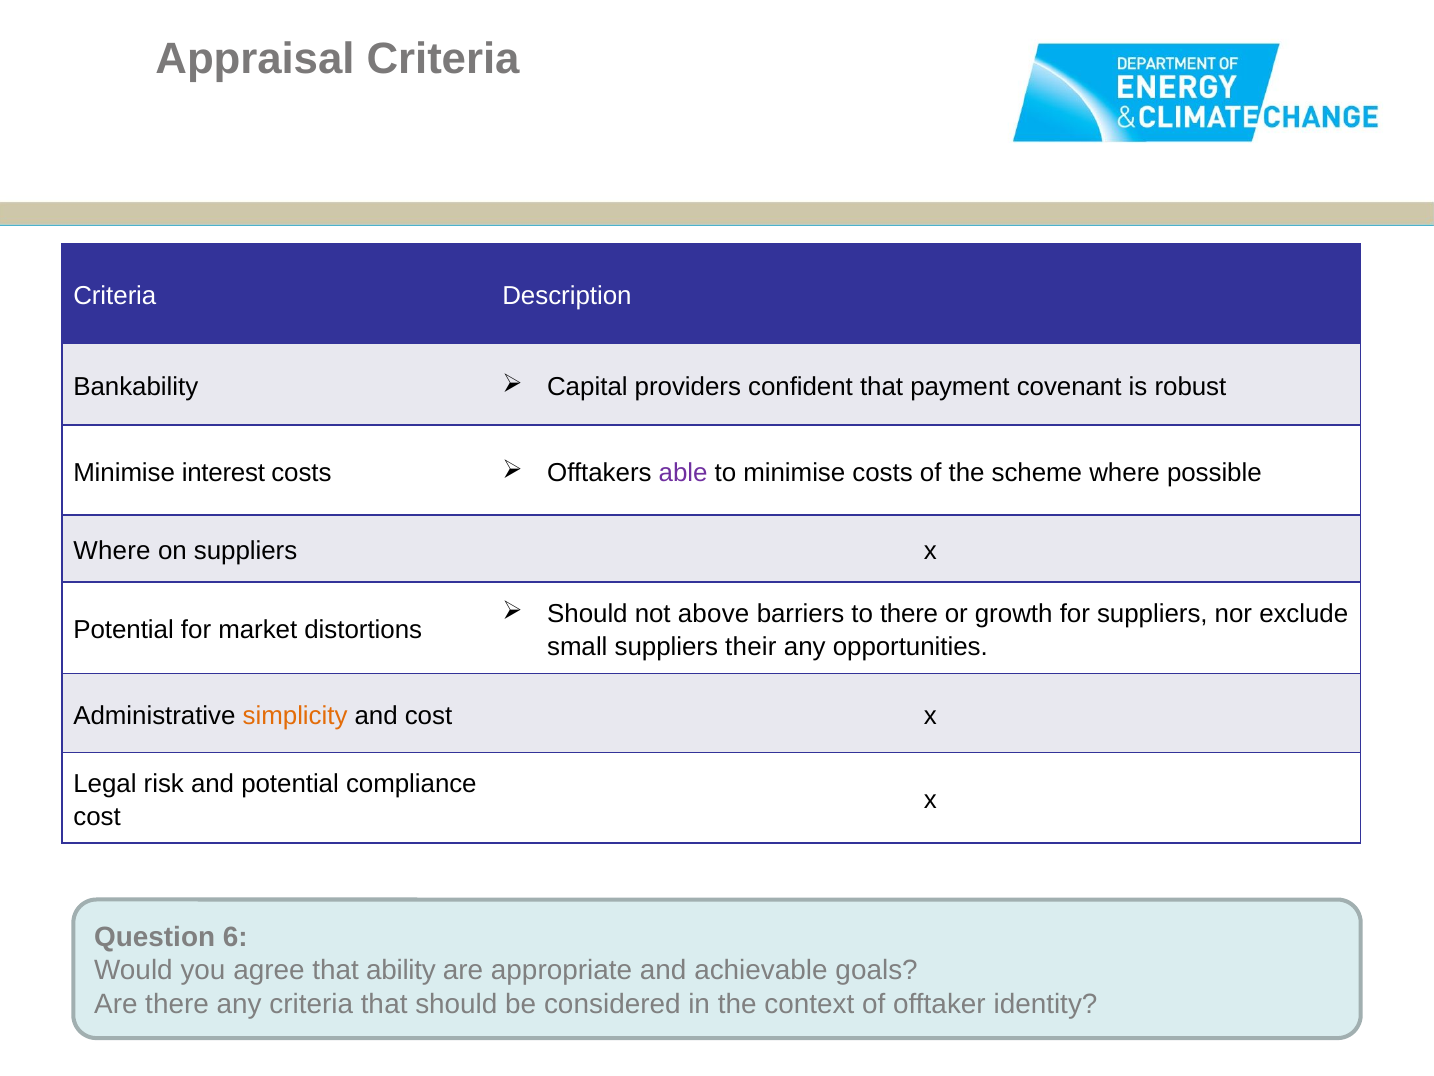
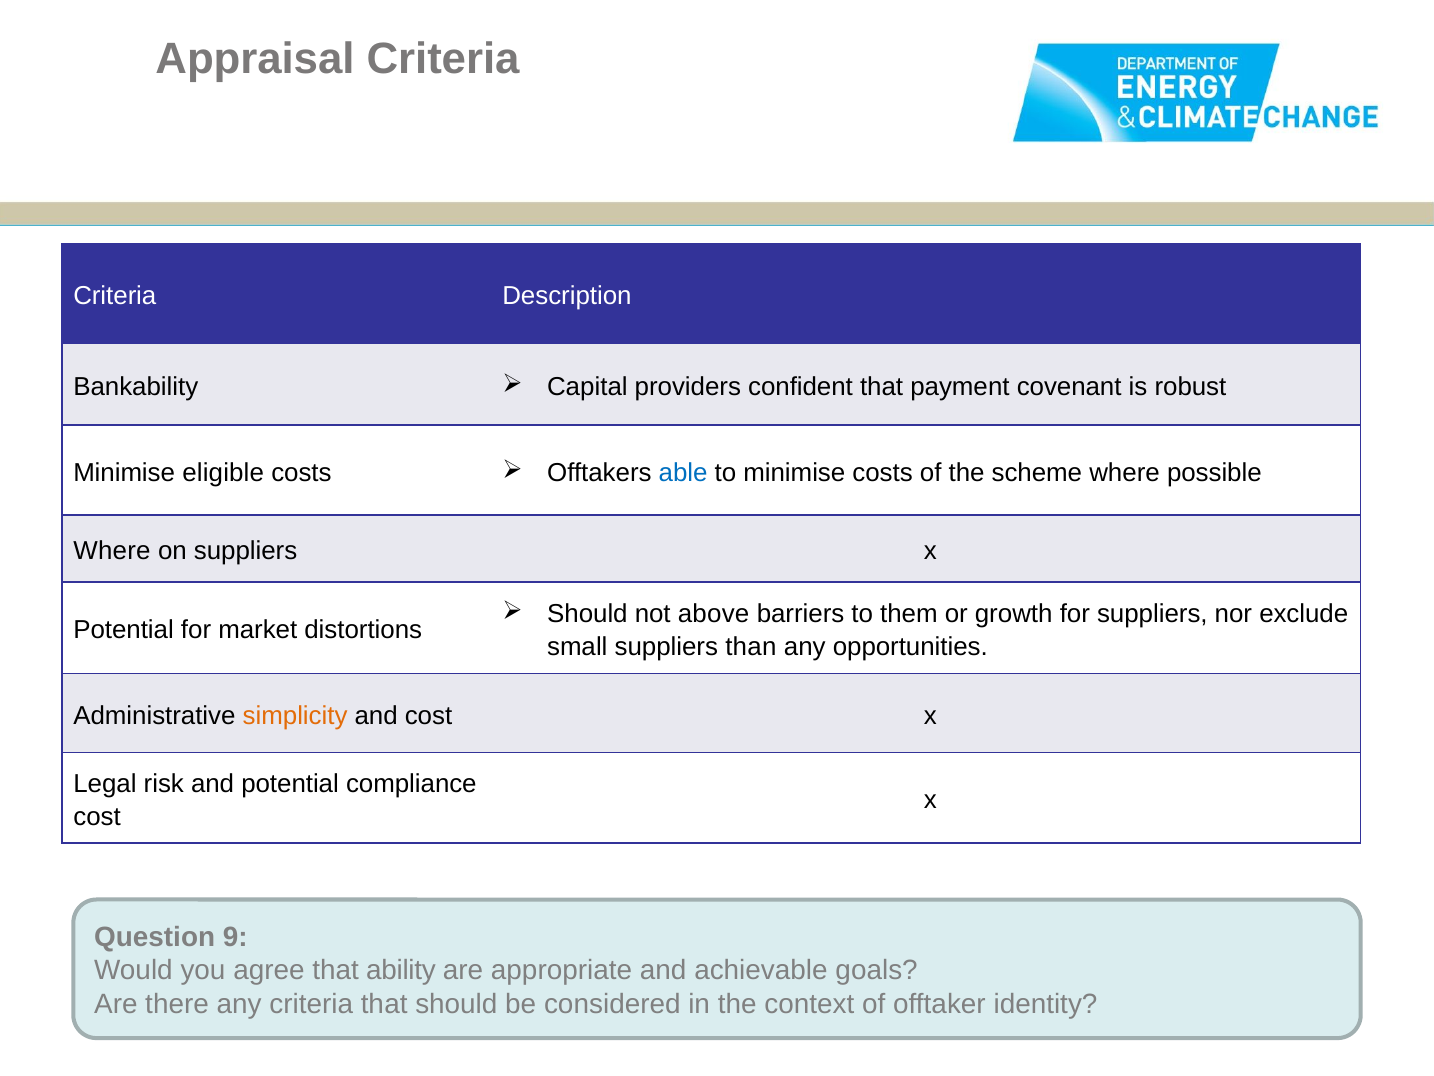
interest: interest -> eligible
able colour: purple -> blue
to there: there -> them
their: their -> than
6: 6 -> 9
